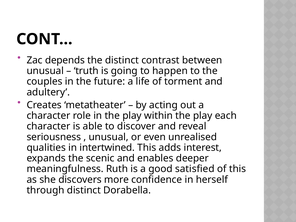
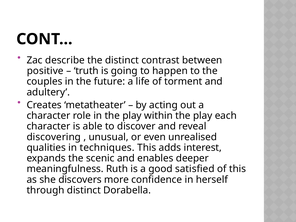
depends: depends -> describe
unusual at (45, 71): unusual -> positive
seriousness: seriousness -> discovering
intertwined: intertwined -> techniques
